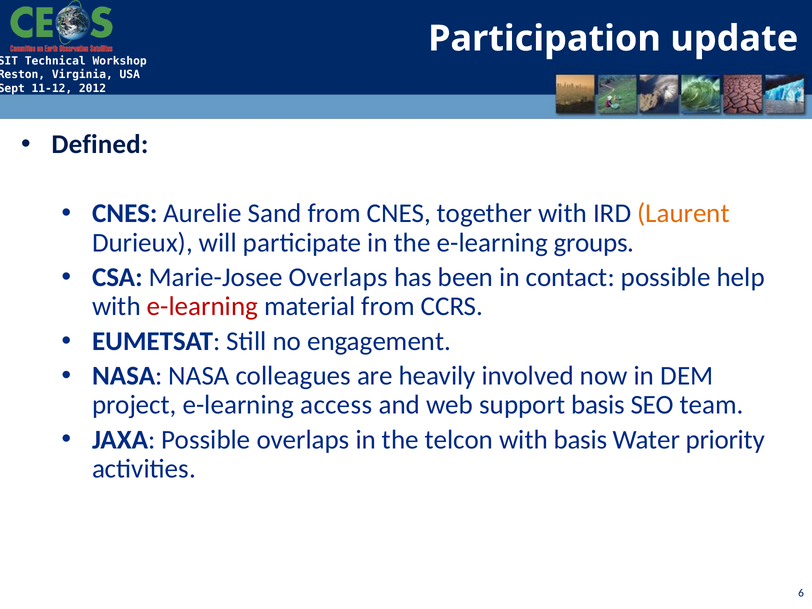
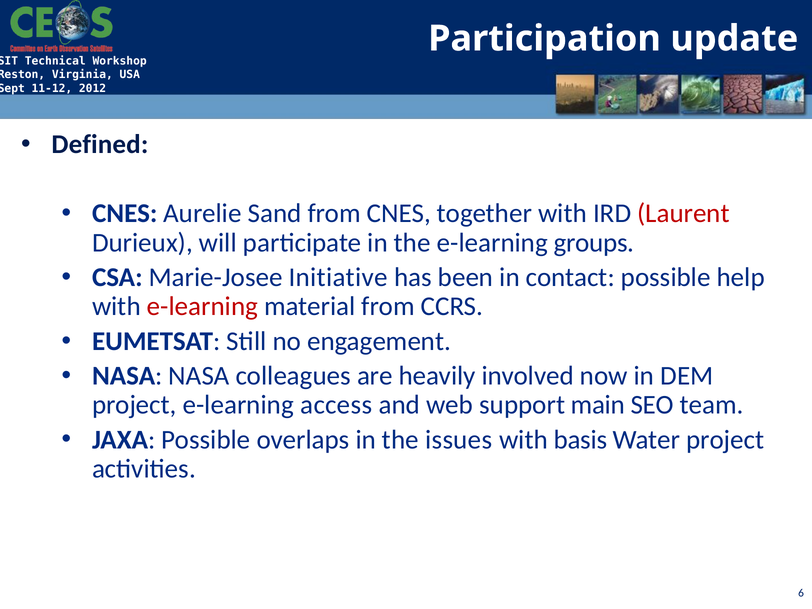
Laurent colour: orange -> red
Marie-Josee Overlaps: Overlaps -> Initiative
support basis: basis -> main
telcon: telcon -> issues
Water priority: priority -> project
